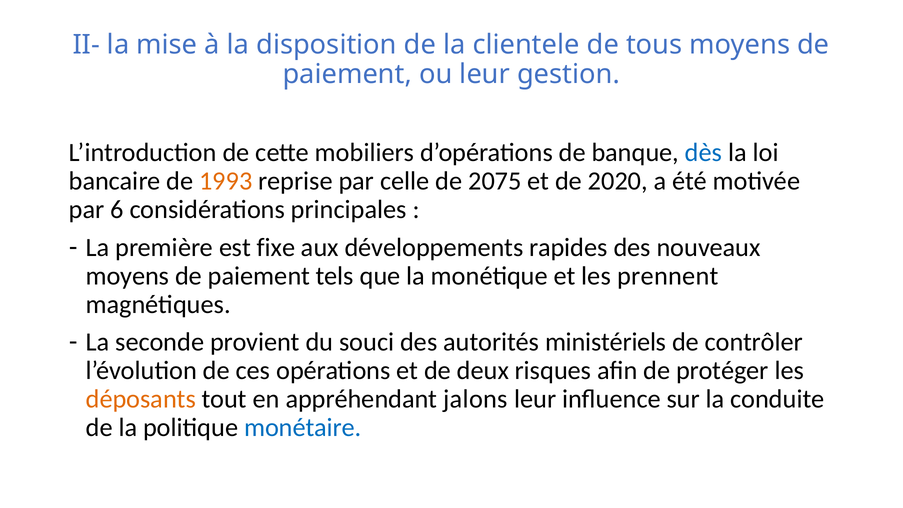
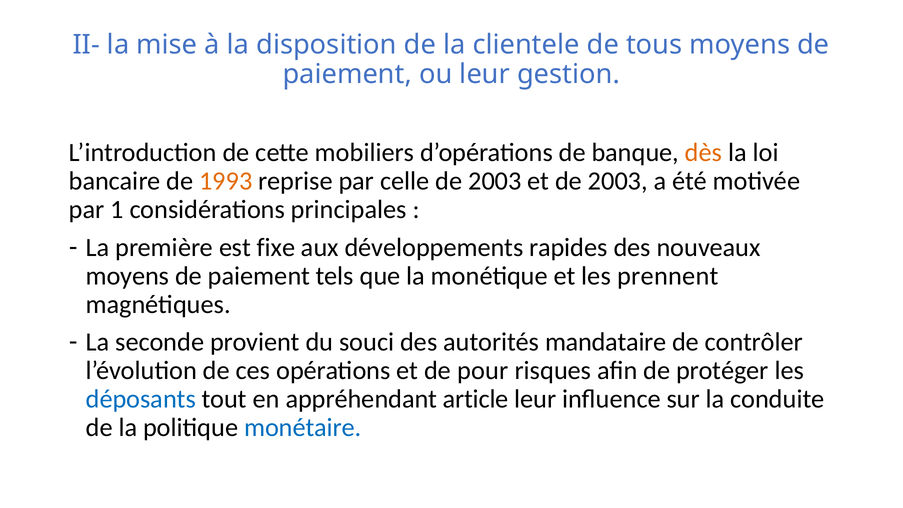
dès colour: blue -> orange
celle de 2075: 2075 -> 2003
et de 2020: 2020 -> 2003
6: 6 -> 1
ministériels: ministériels -> mandataire
deux: deux -> pour
déposants colour: orange -> blue
jalons: jalons -> article
